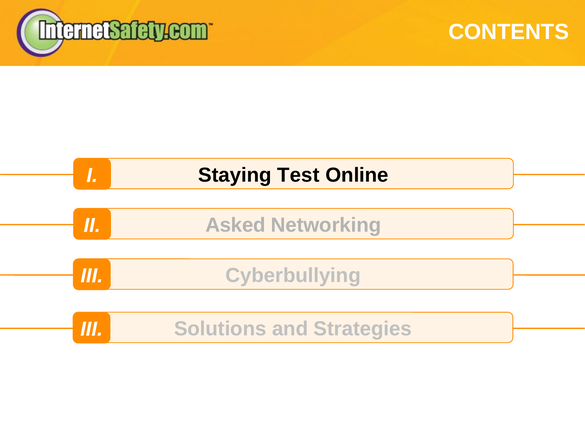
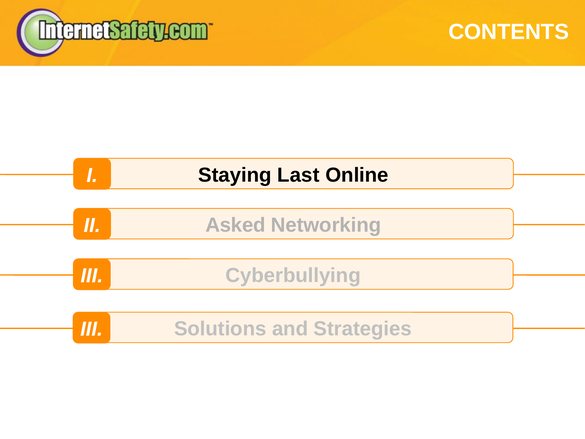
Test: Test -> Last
